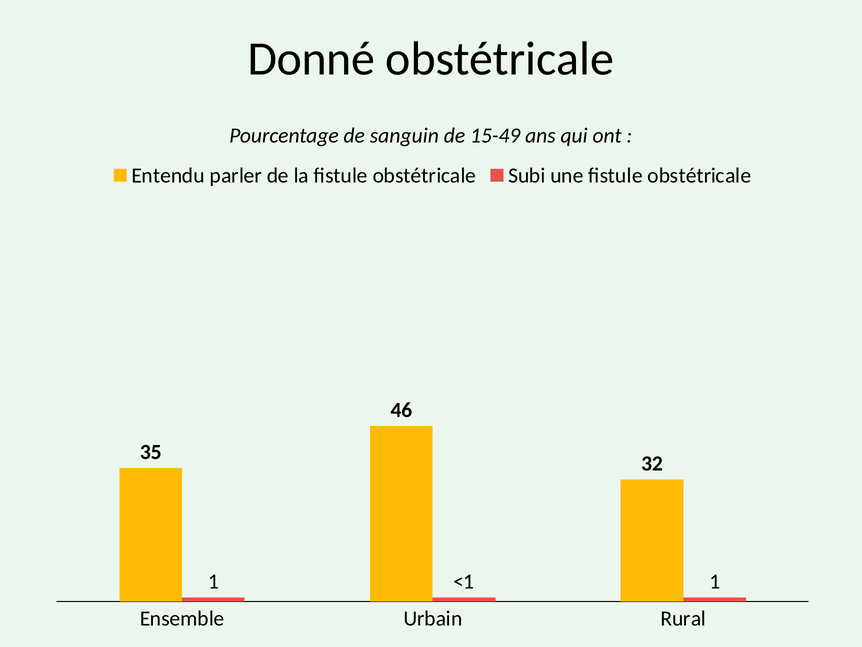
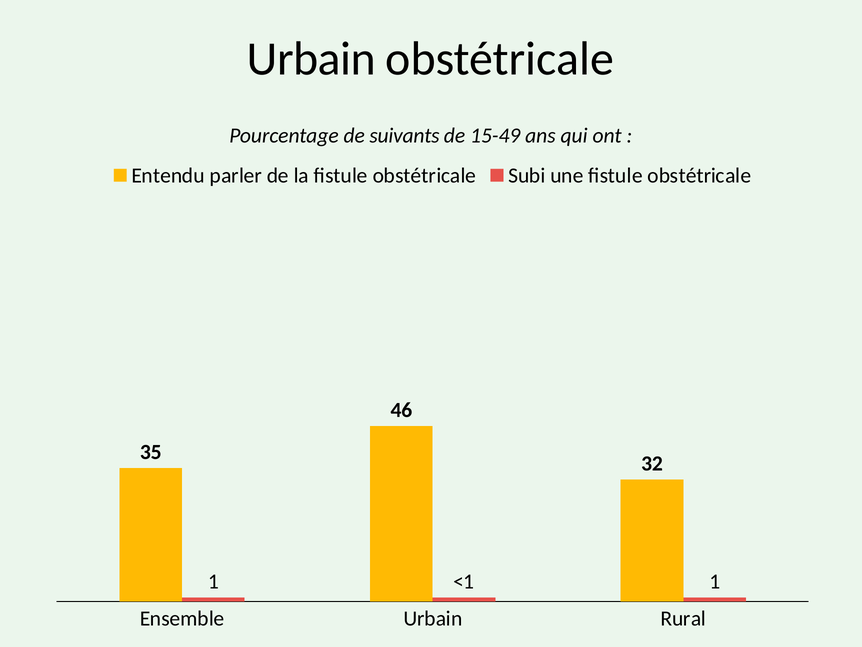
Donné at (311, 59): Donné -> Urbain
sanguin: sanguin -> suivants
